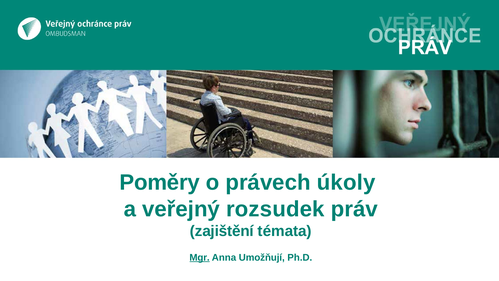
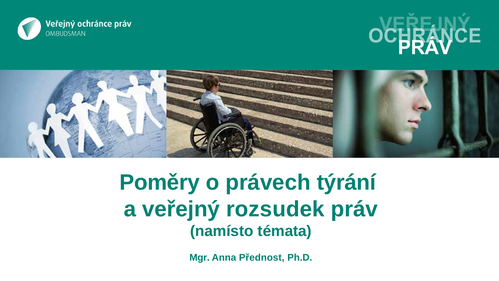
úkoly: úkoly -> týrání
zajištění: zajištění -> namísto
Mgr underline: present -> none
Umožňují: Umožňují -> Přednost
